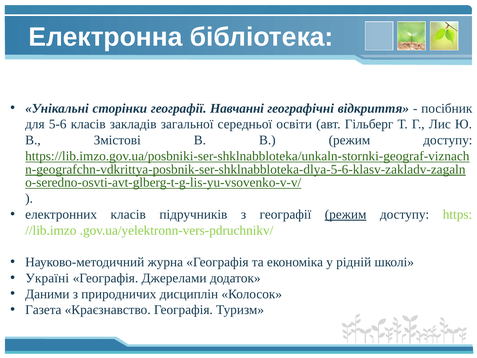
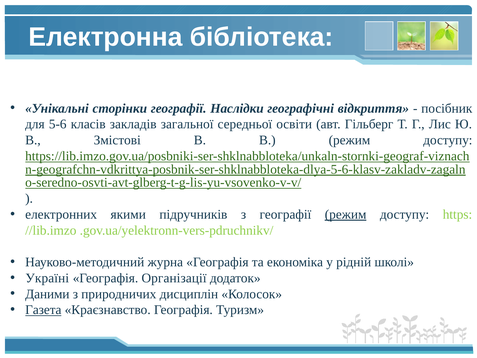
Навчанні: Навчанні -> Наслідки
електронних класів: класів -> якими
Джерелами: Джерелами -> Організації
Газета underline: none -> present
